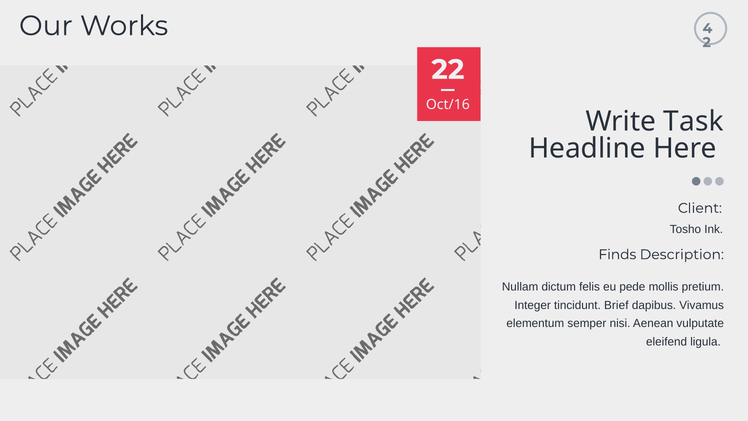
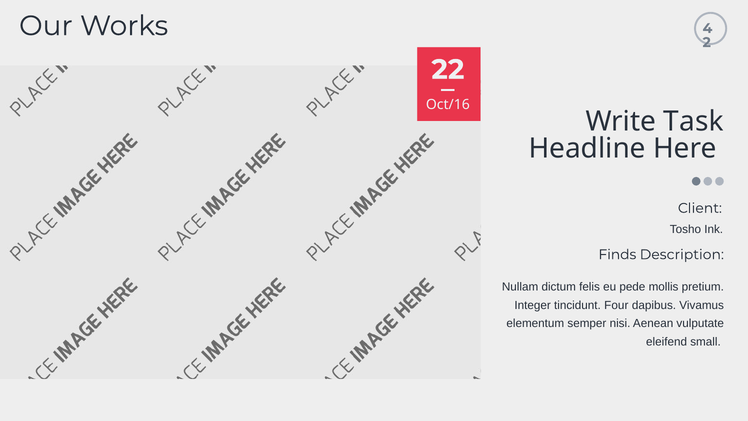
Brief: Brief -> Four
ligula: ligula -> small
